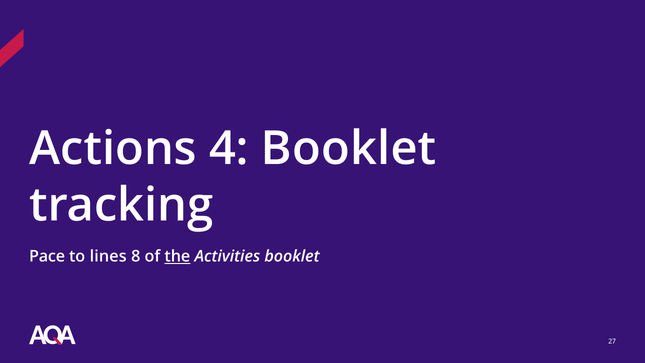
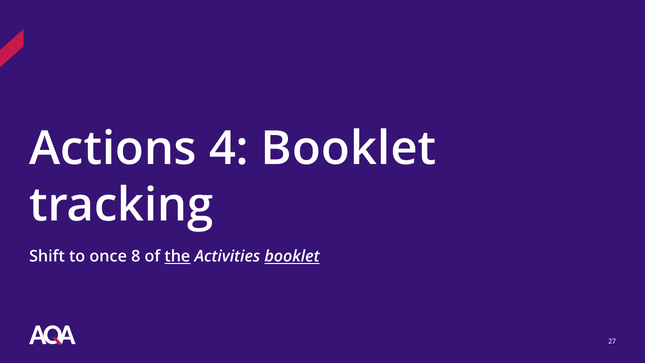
Pace: Pace -> Shift
lines: lines -> once
booklet at (292, 257) underline: none -> present
